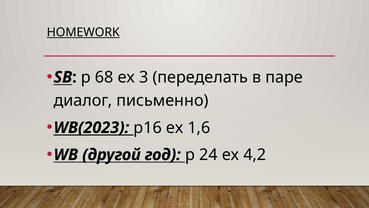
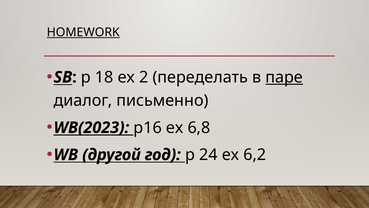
68: 68 -> 18
3: 3 -> 2
паре underline: none -> present
1,6: 1,6 -> 6,8
4,2: 4,2 -> 6,2
